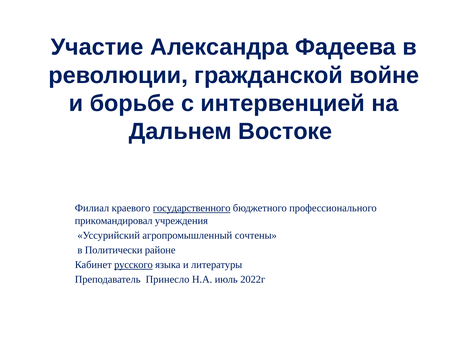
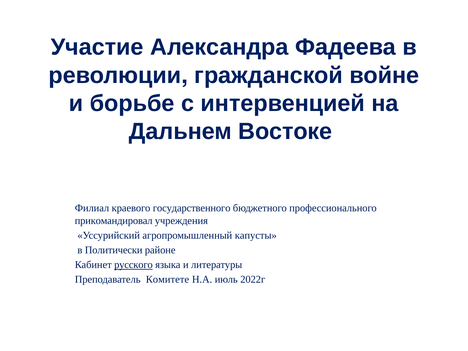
государственного underline: present -> none
сочтены: сочтены -> капусты
Принесло: Принесло -> Комитете
